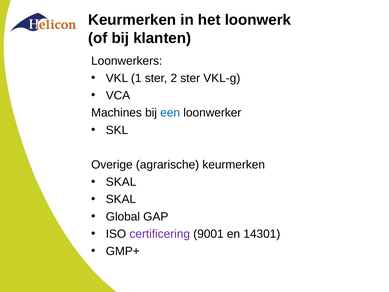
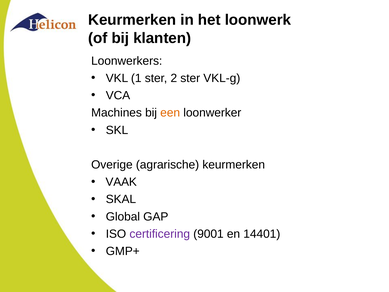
een colour: blue -> orange
SKAL at (121, 182): SKAL -> VAAK
14301: 14301 -> 14401
